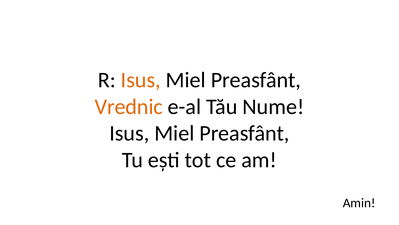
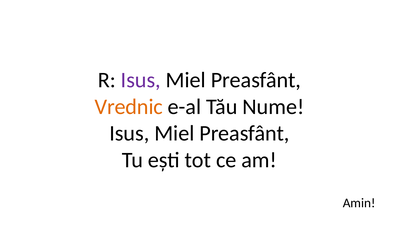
Isus at (141, 80) colour: orange -> purple
